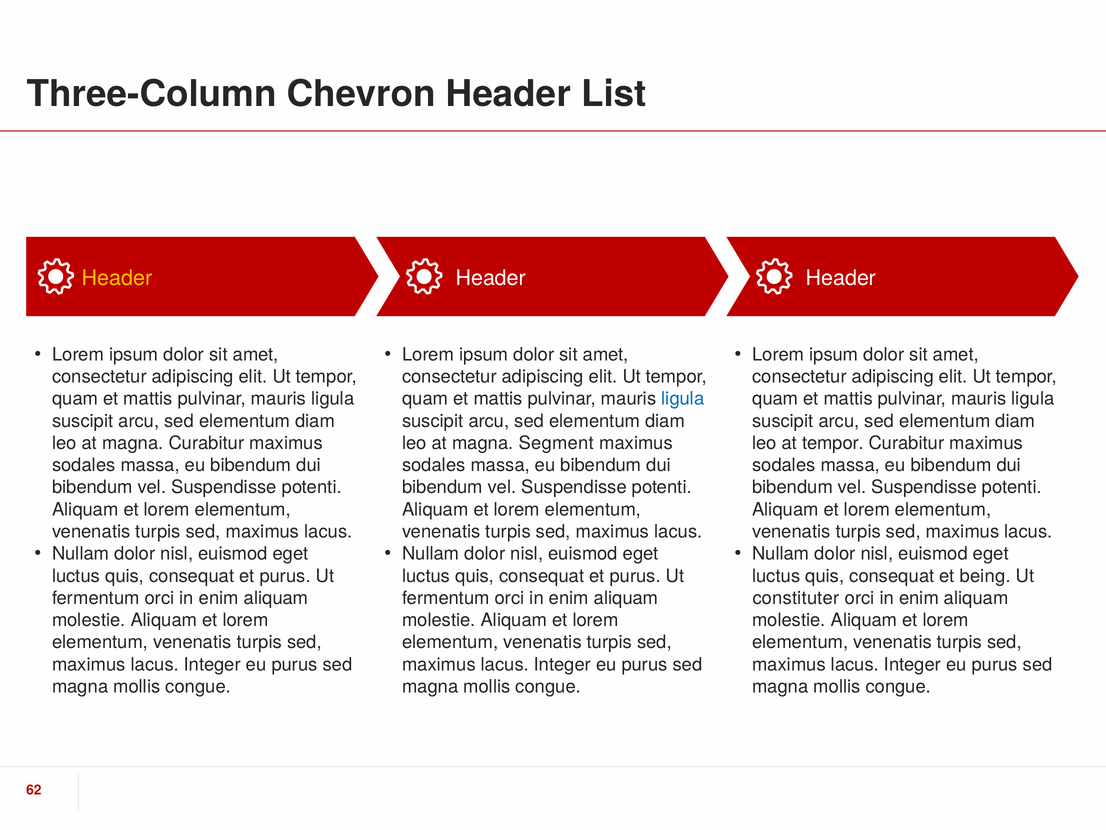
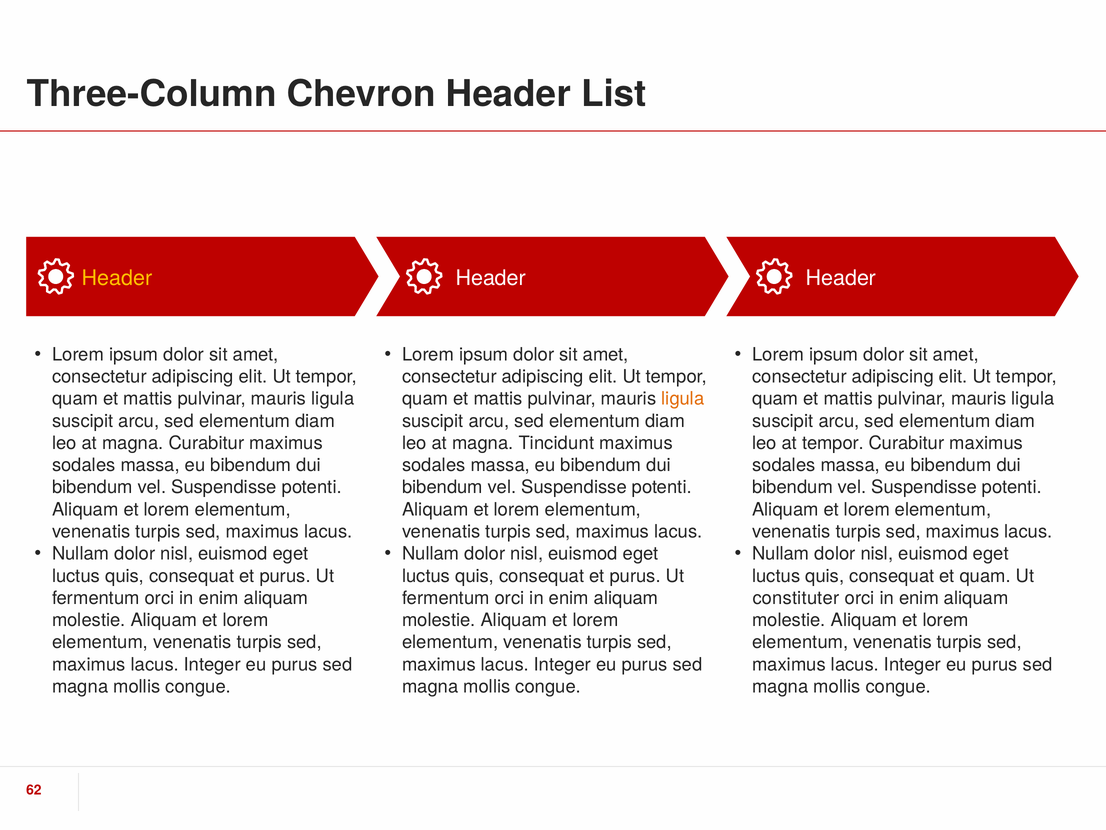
ligula at (683, 399) colour: blue -> orange
Segment: Segment -> Tincidunt
et being: being -> quam
